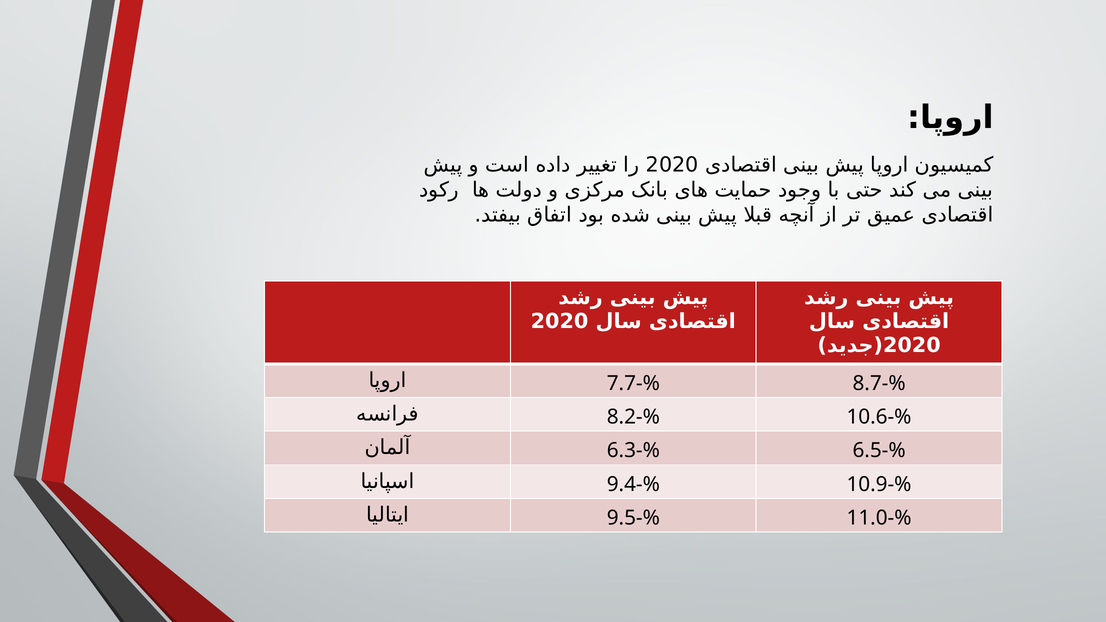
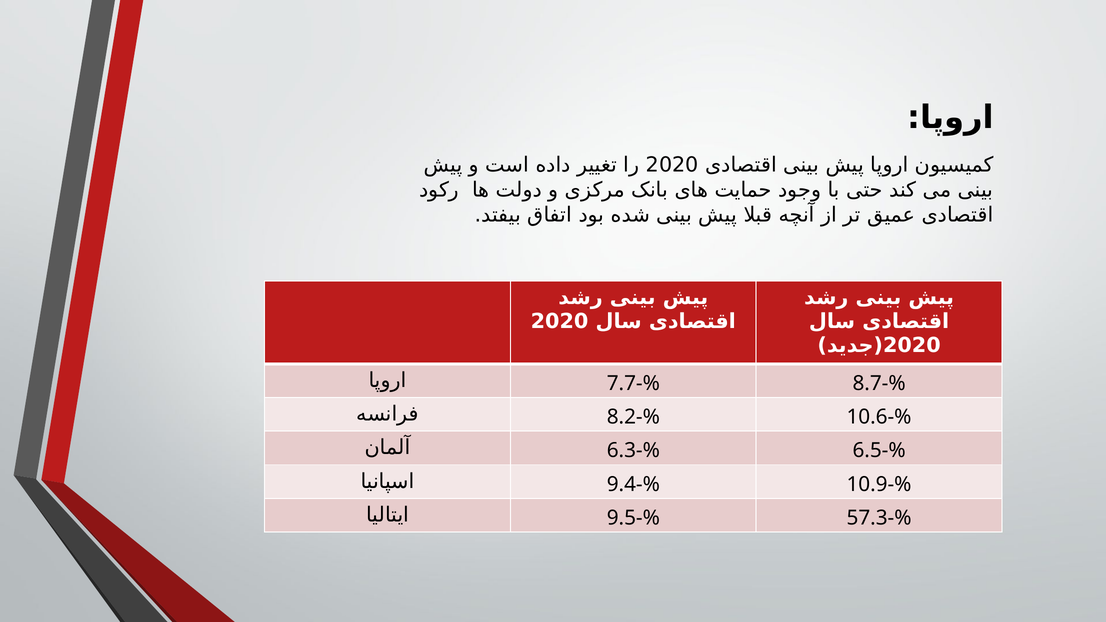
11.0-%: 11.0-% -> 57.3-%
